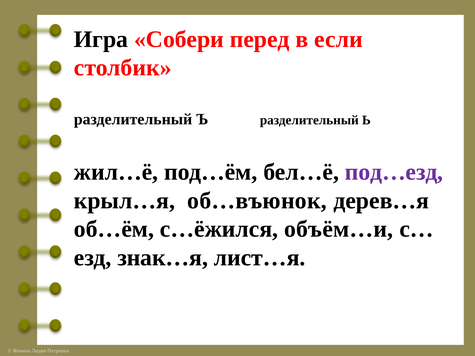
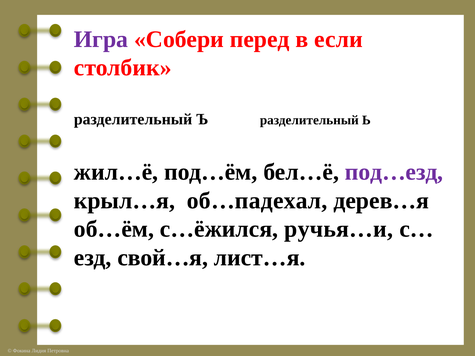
Игра colour: black -> purple
об…въюнок: об…въюнок -> об…падехал
объём…и: объём…и -> ручья…и
знак…я: знак…я -> свой…я
